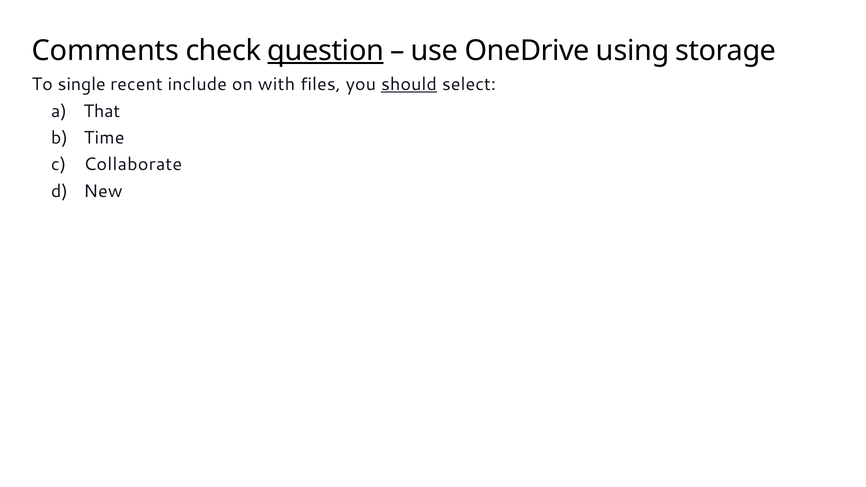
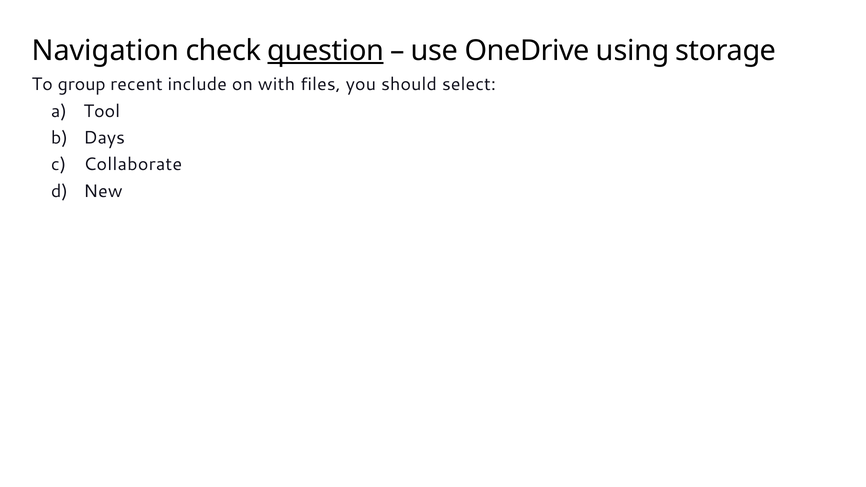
Comments: Comments -> Navigation
single: single -> group
should underline: present -> none
That: That -> Tool
Time: Time -> Days
